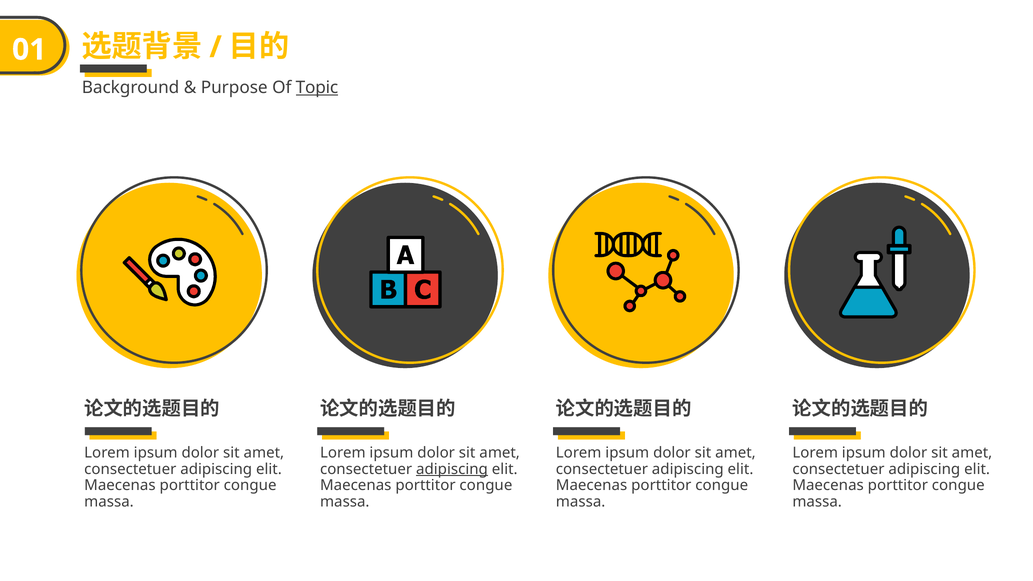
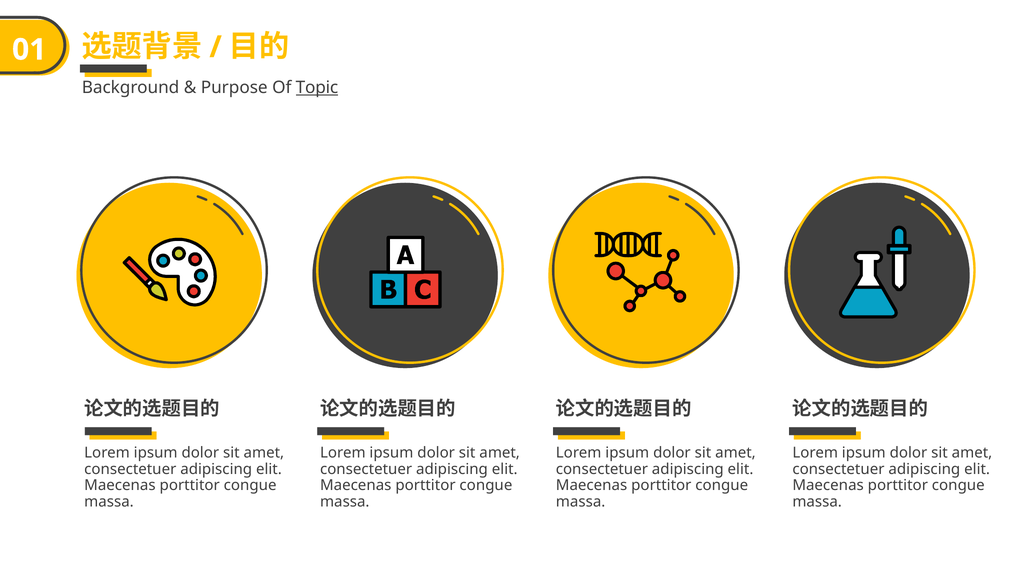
adipiscing at (452, 469) underline: present -> none
